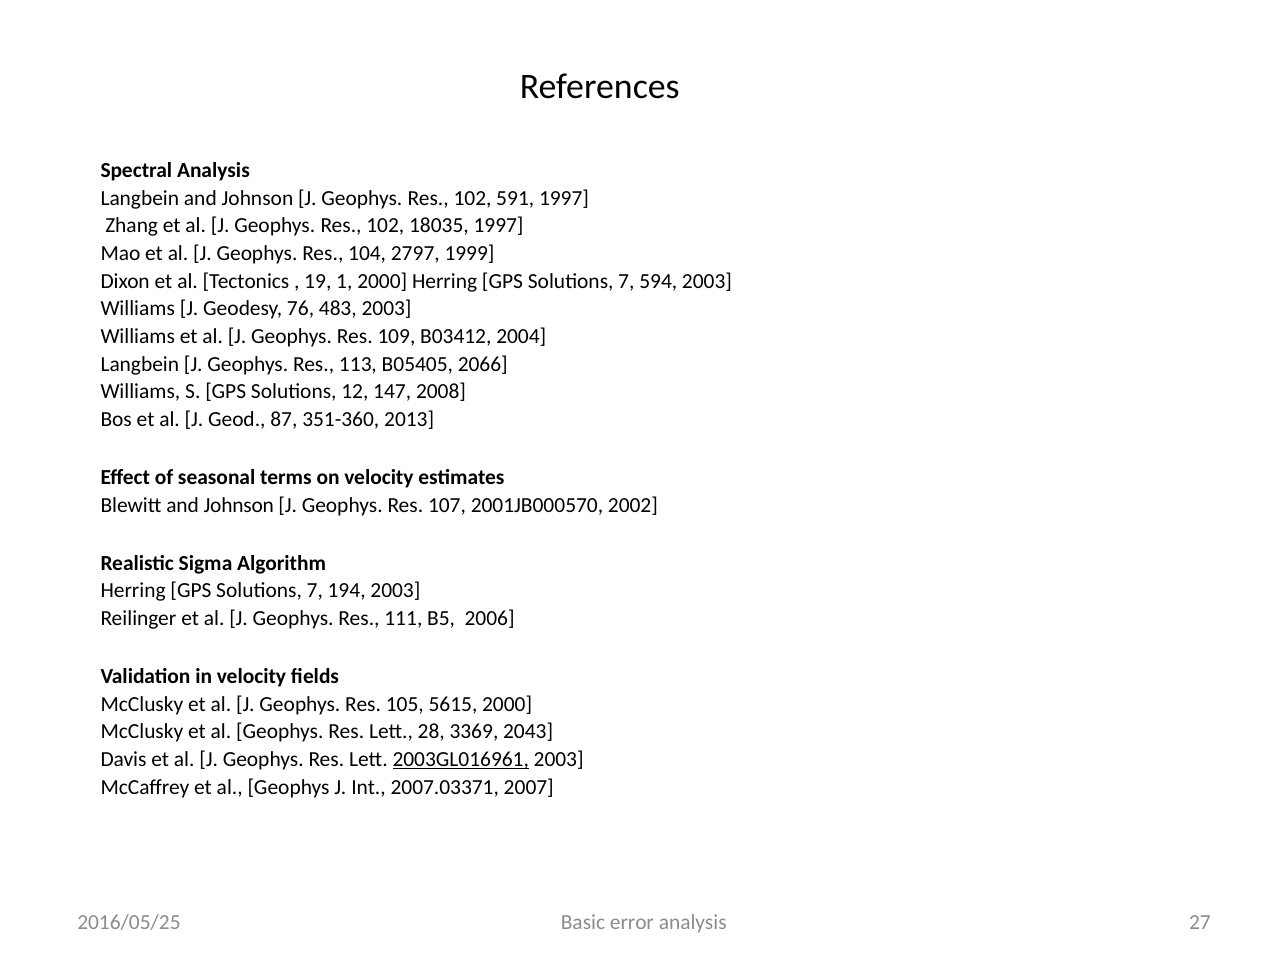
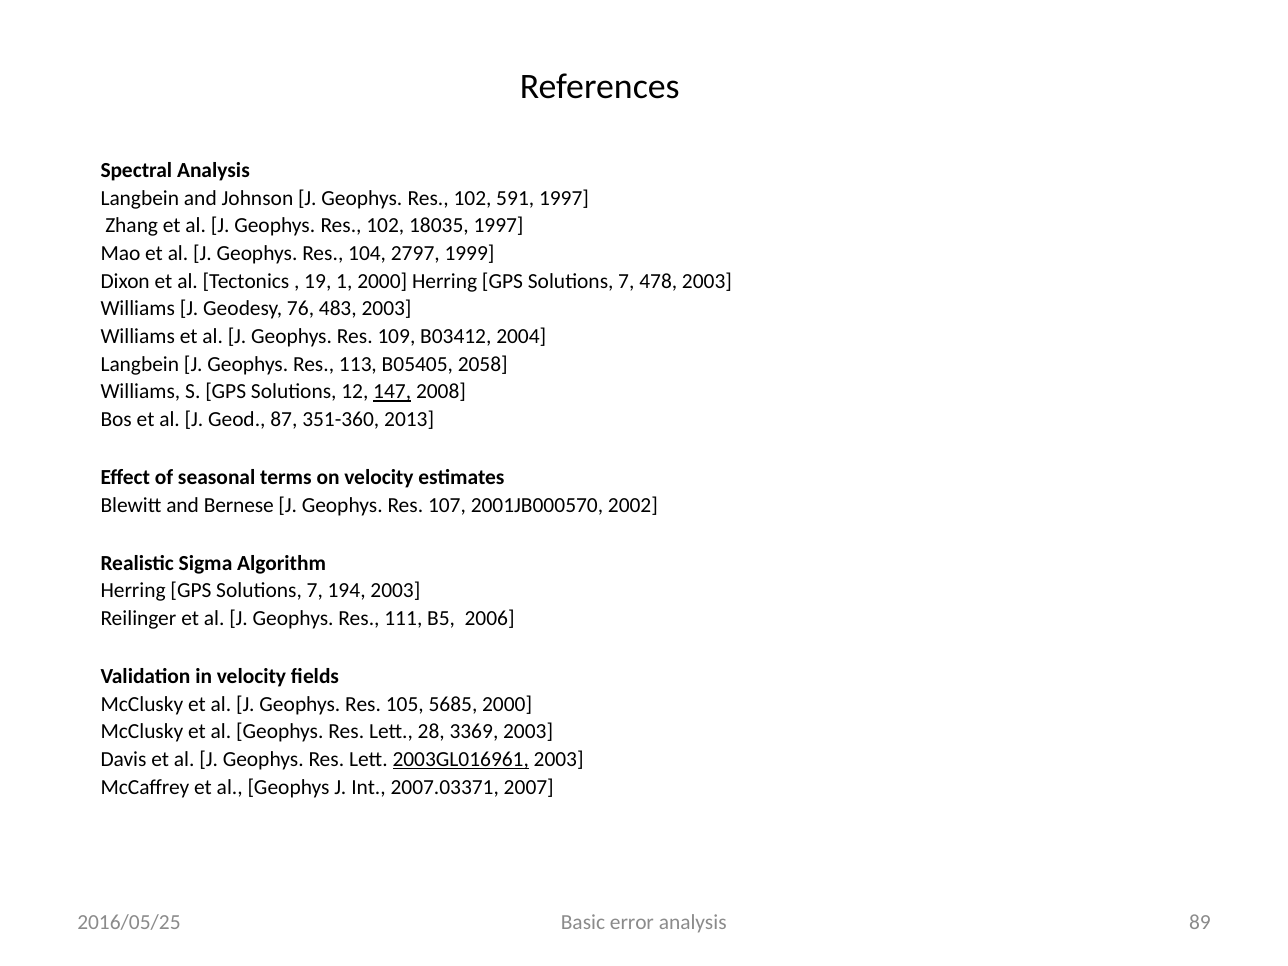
594: 594 -> 478
2066: 2066 -> 2058
147 underline: none -> present
Blewitt and Johnson: Johnson -> Bernese
5615: 5615 -> 5685
3369 2043: 2043 -> 2003
27: 27 -> 89
